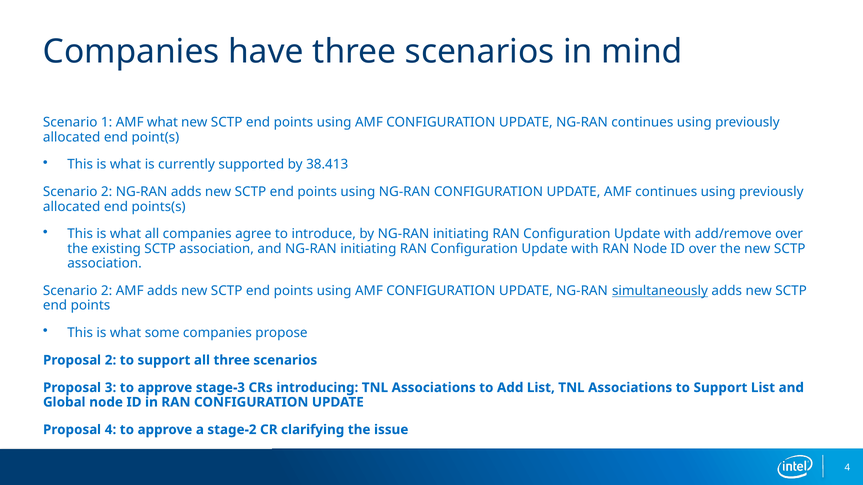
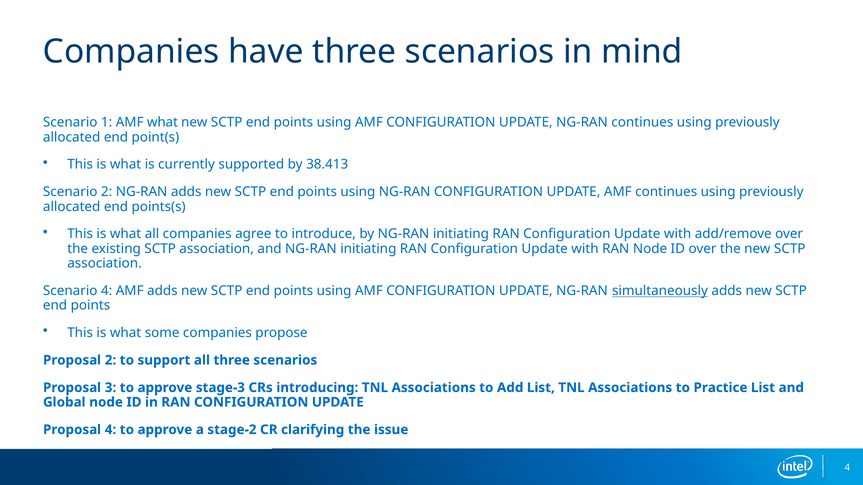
2 at (107, 291): 2 -> 4
Associations to Support: Support -> Practice
